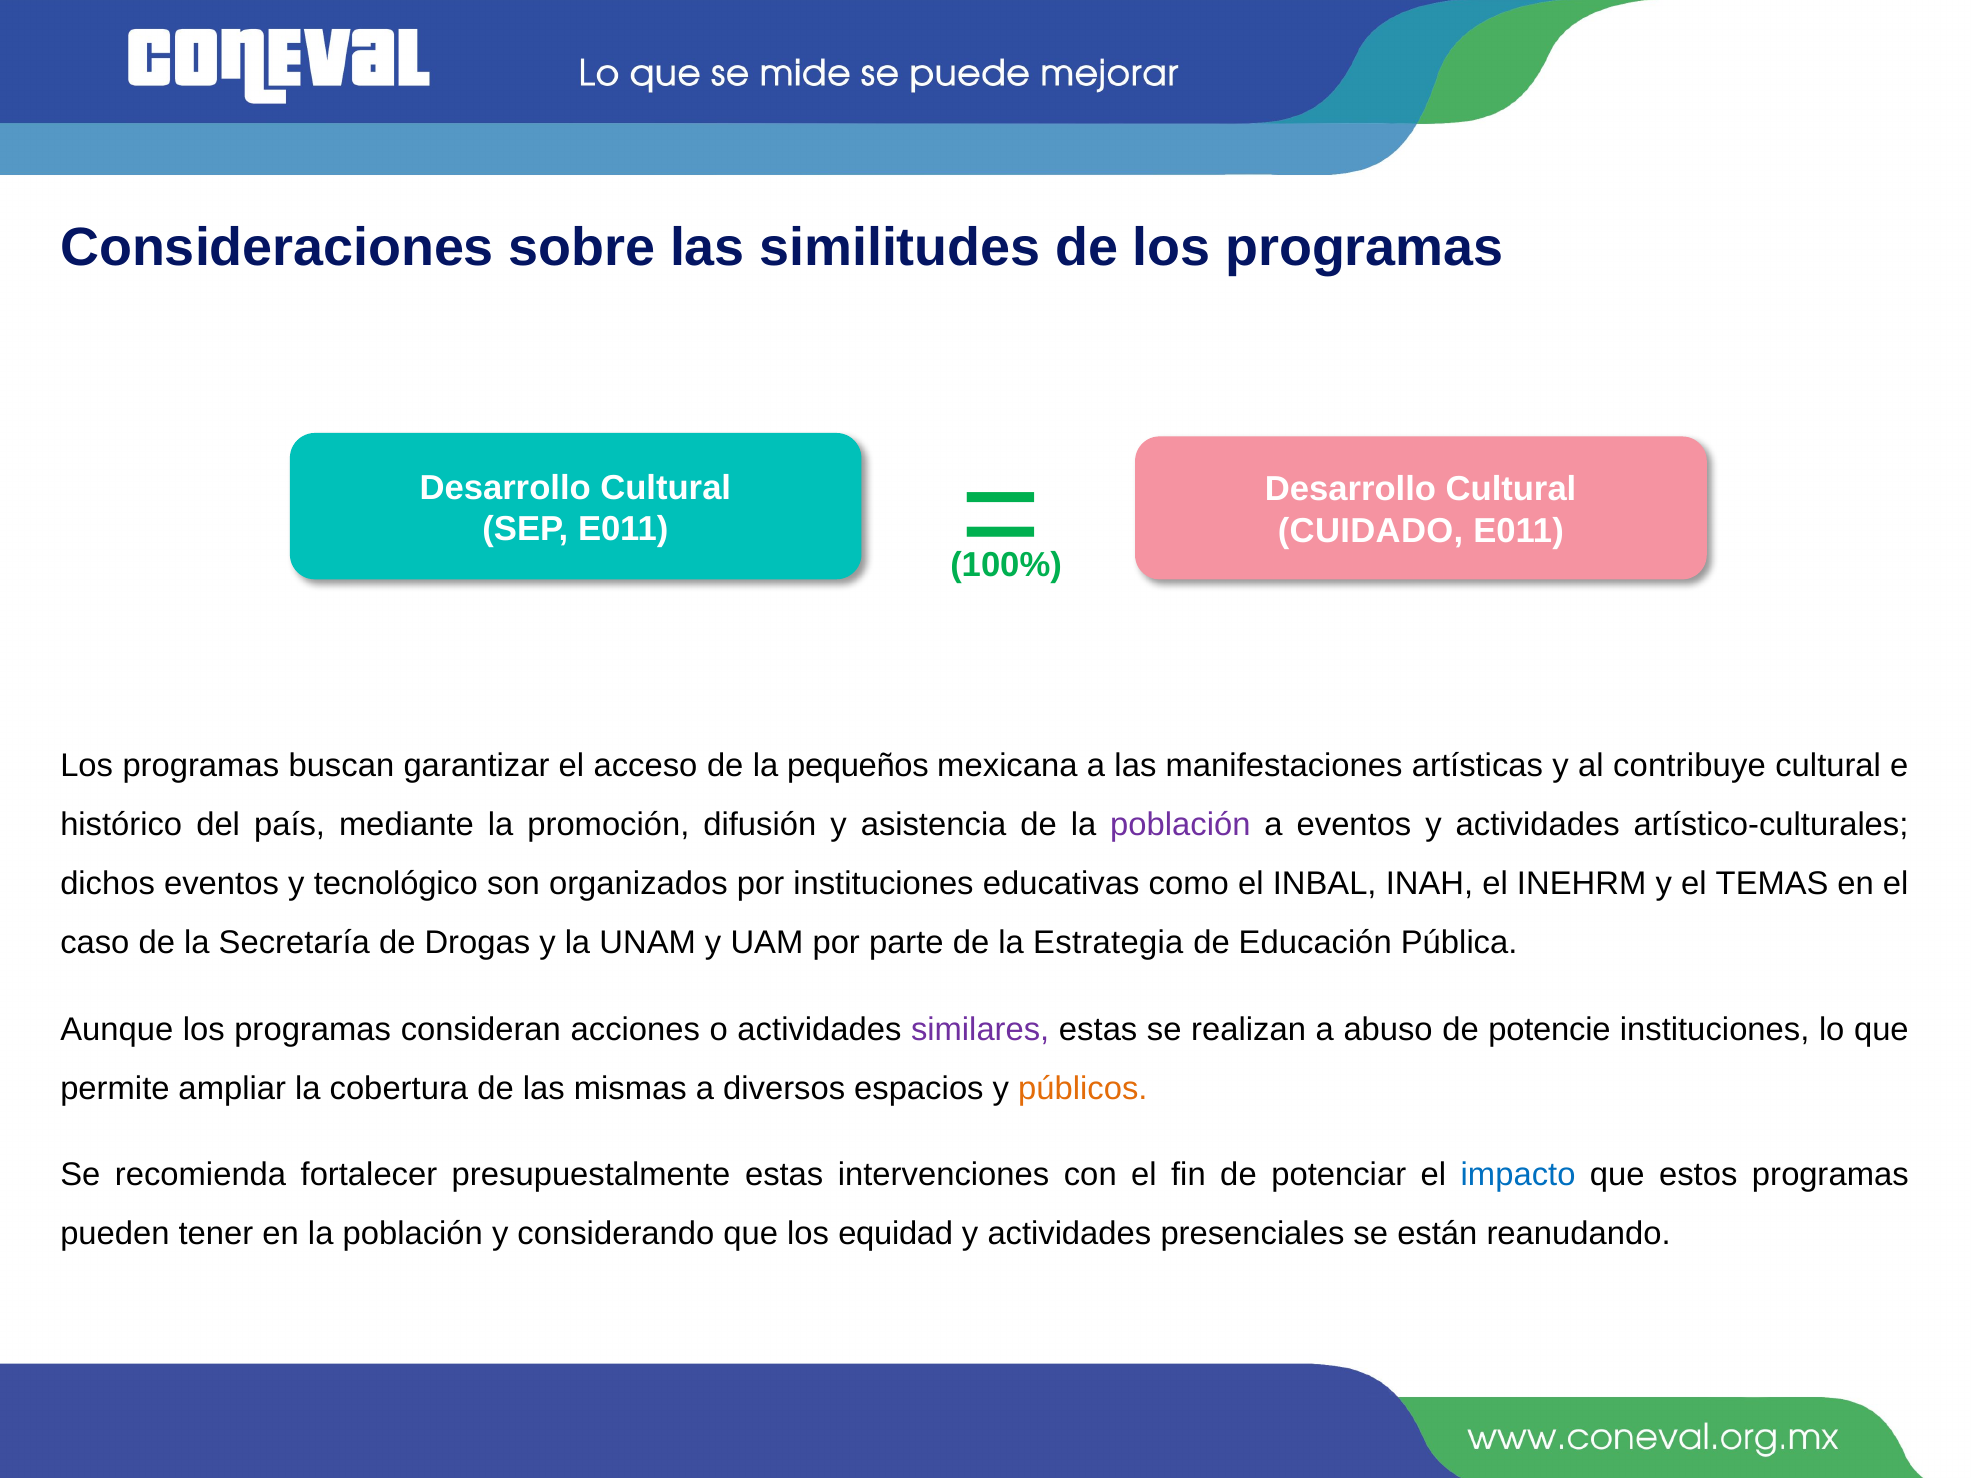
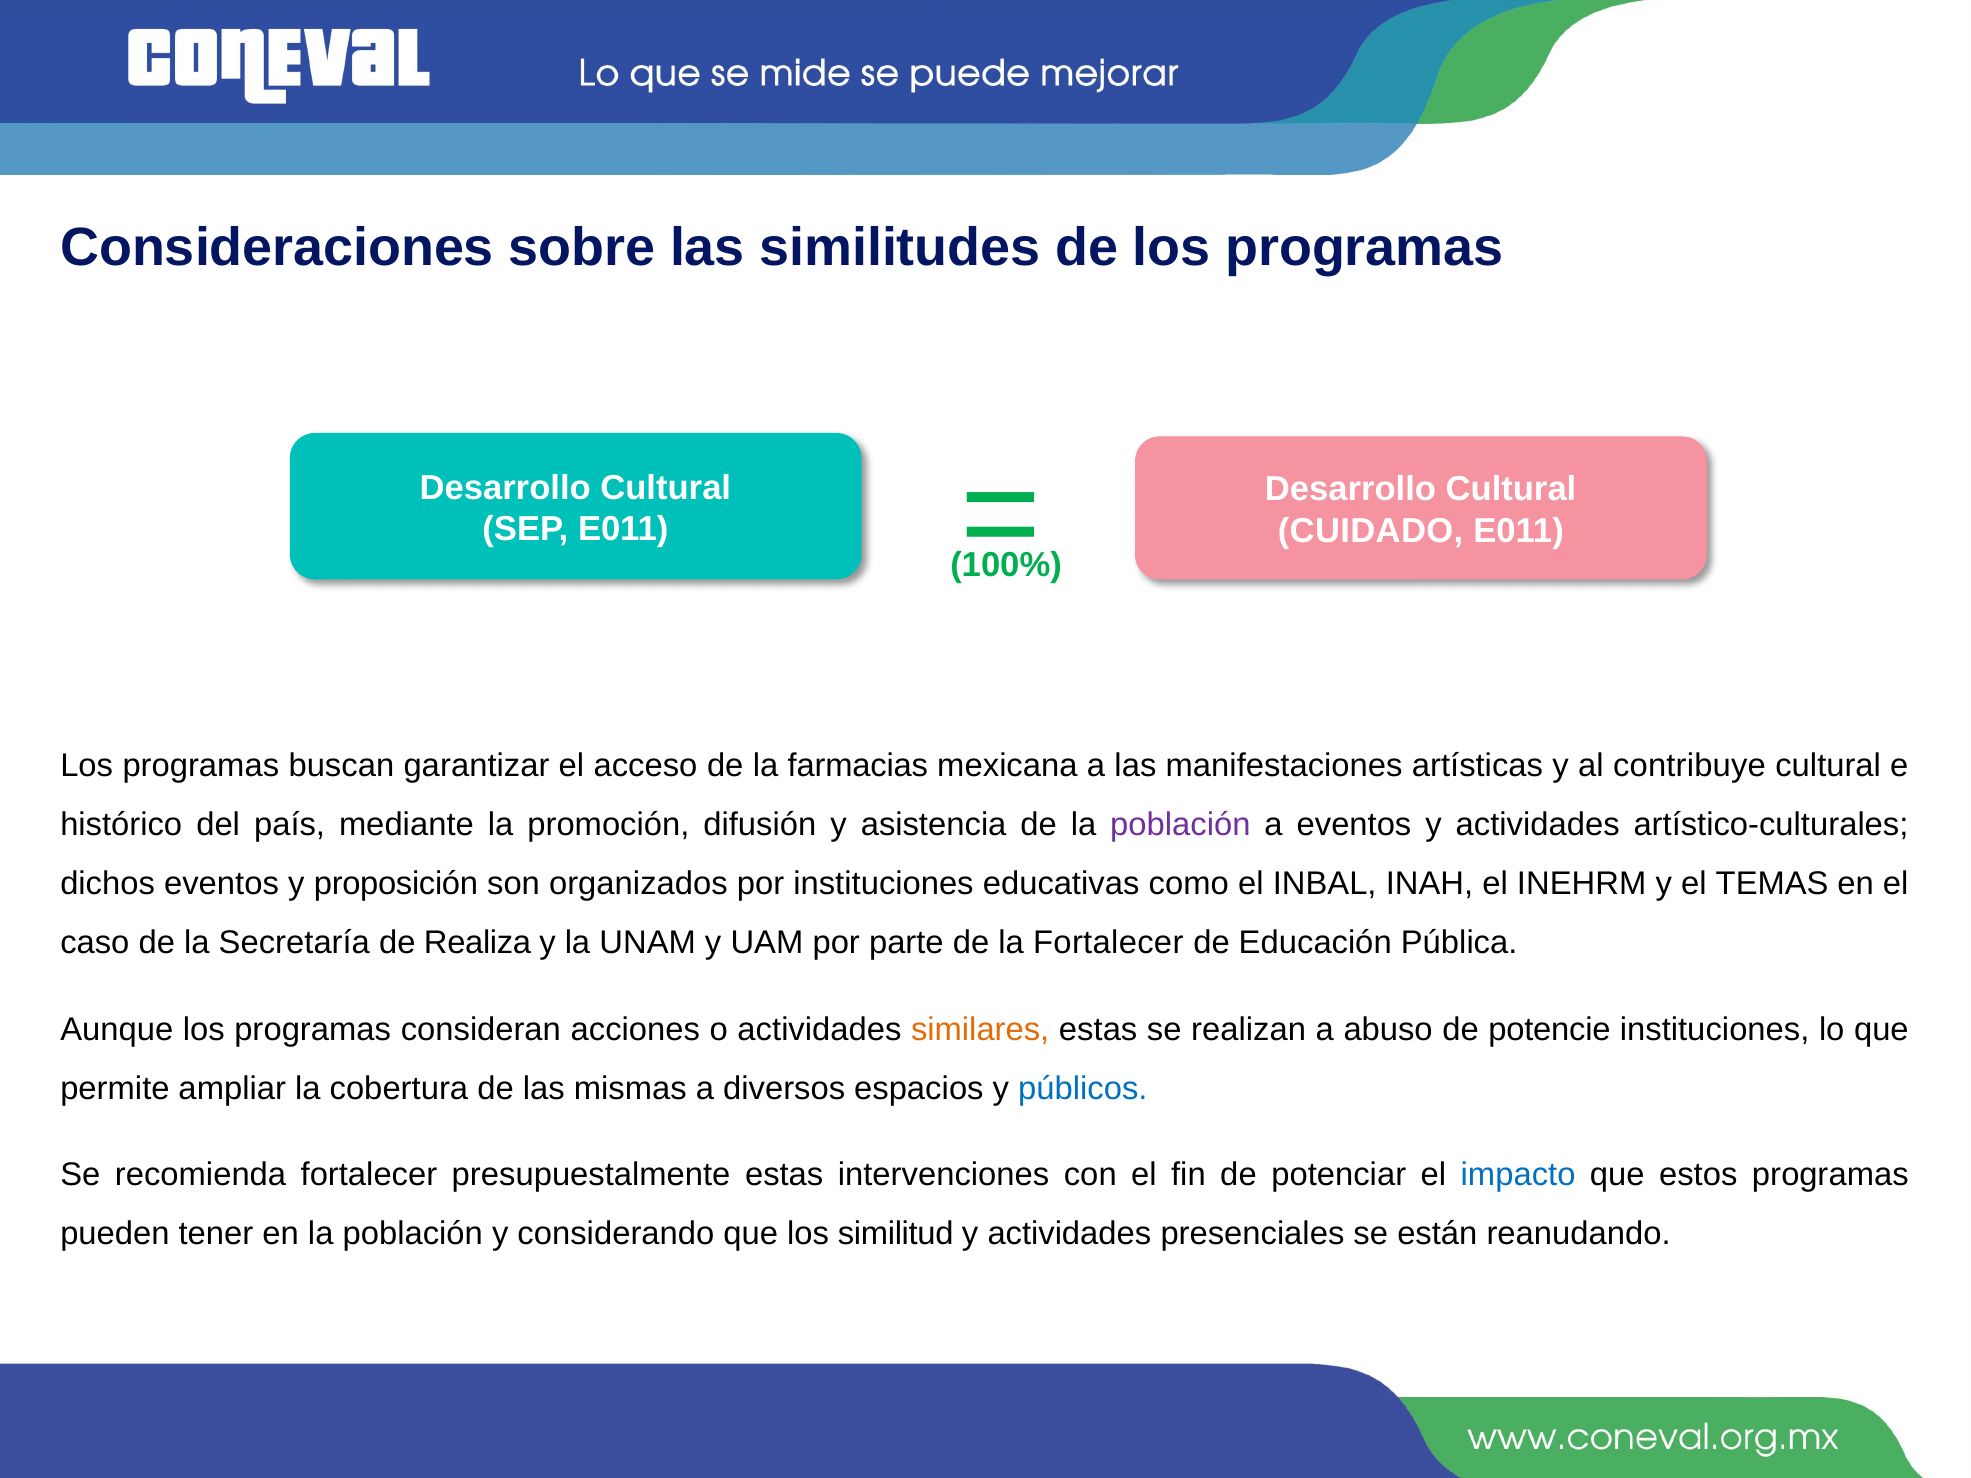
pequeños: pequeños -> farmacias
tecnológico: tecnológico -> proposición
Drogas: Drogas -> Realiza
la Estrategia: Estrategia -> Fortalecer
similares colour: purple -> orange
públicos colour: orange -> blue
equidad: equidad -> similitud
